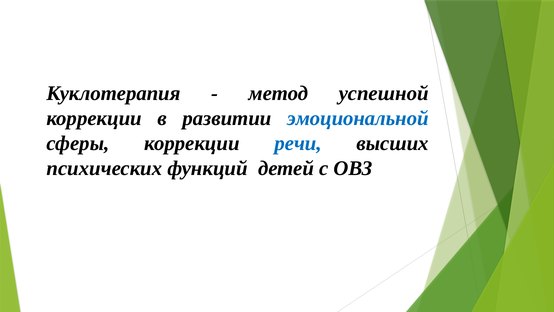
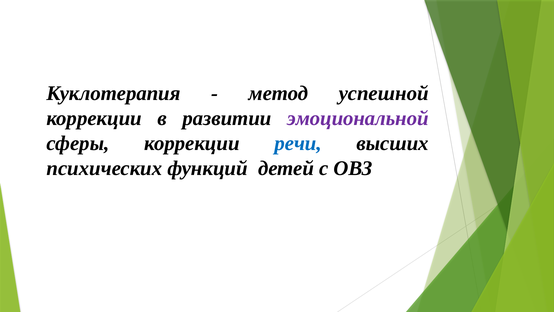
эмоциональной colour: blue -> purple
